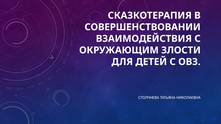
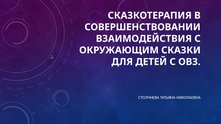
ЗЛОСТИ: ЗЛОСТИ -> СКАЗКИ
